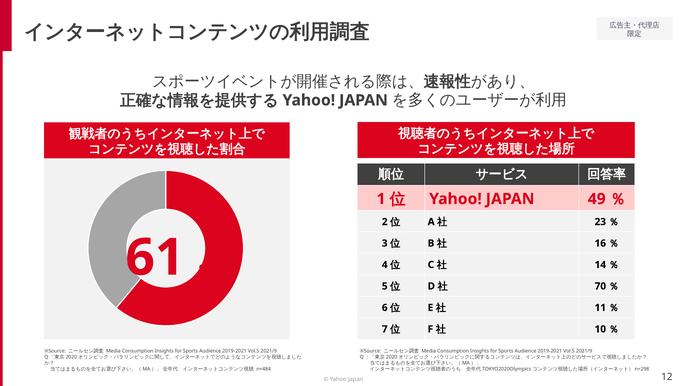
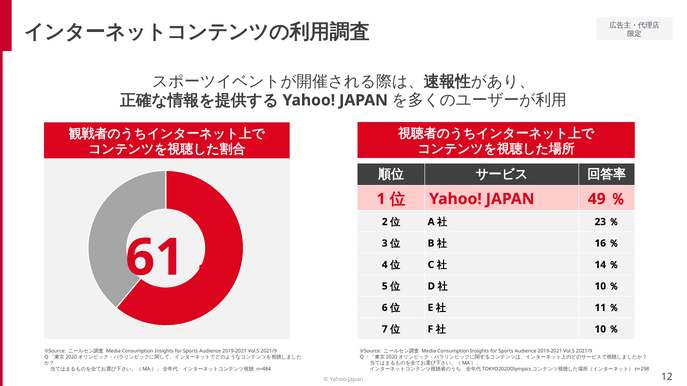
70 at (600, 287): 70 -> 10
